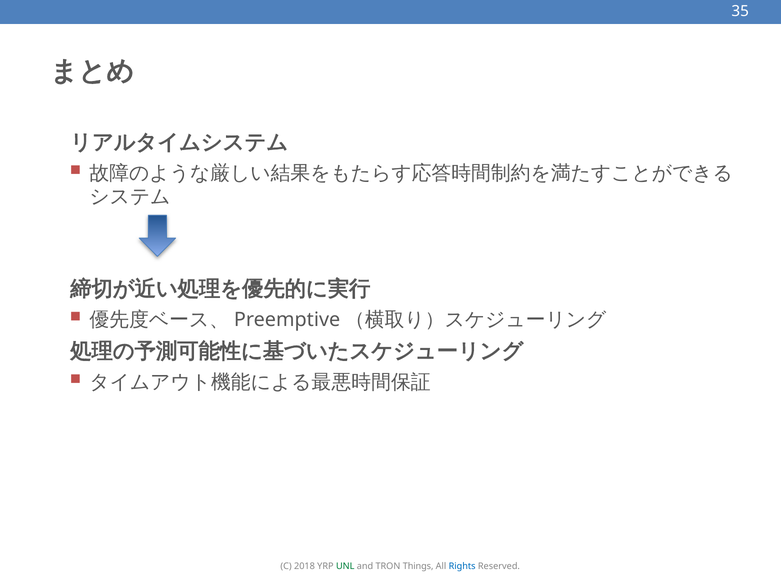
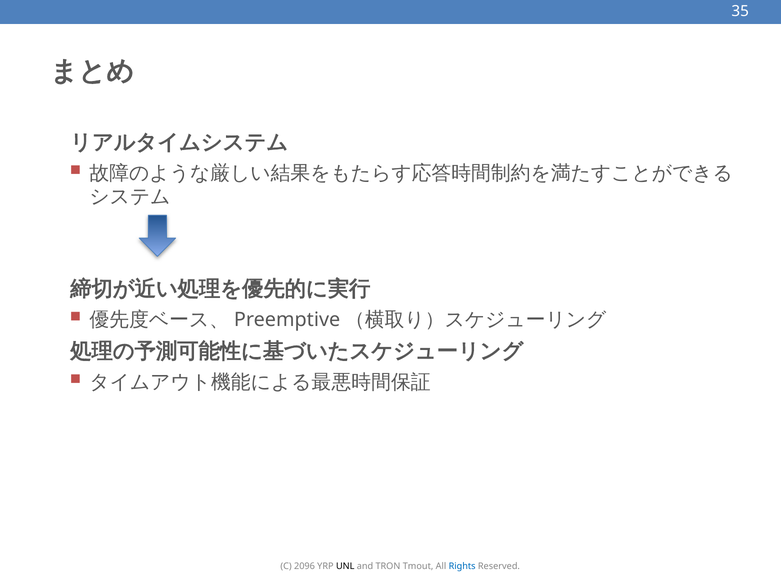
2018: 2018 -> 2096
UNL colour: green -> black
Things: Things -> Tmout
